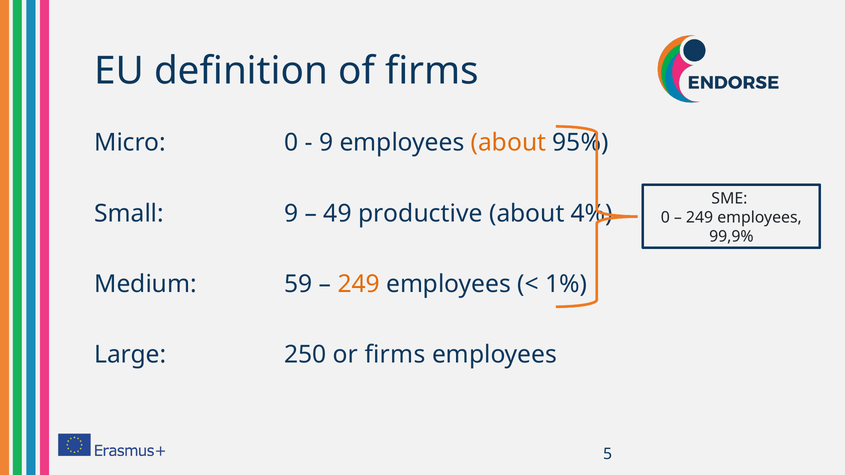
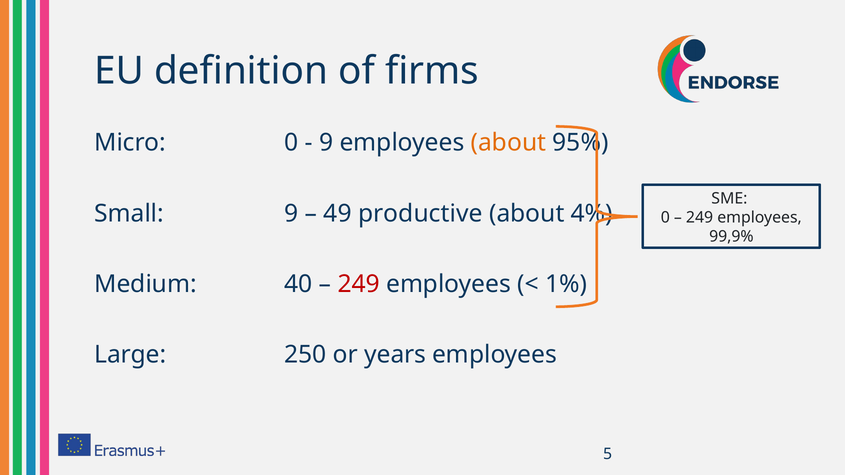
59: 59 -> 40
249 at (359, 284) colour: orange -> red
or firms: firms -> years
